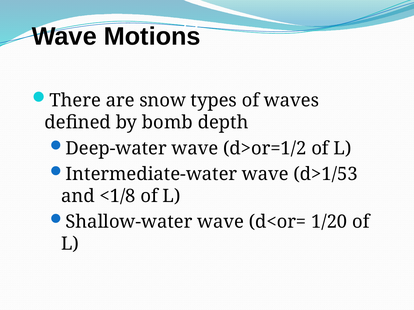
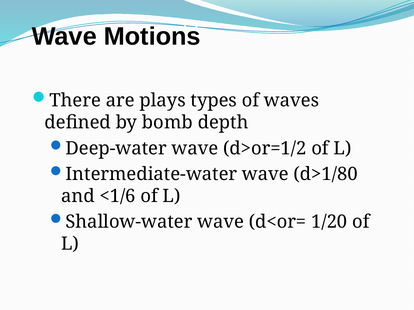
snow: snow -> plays
d>1/53: d>1/53 -> d>1/80
<1/8: <1/8 -> <1/6
